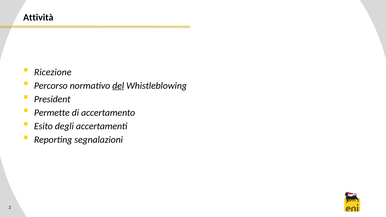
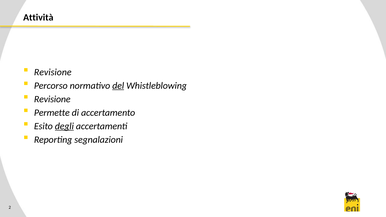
Ricezione at (53, 72): Ricezione -> Revisione
President at (52, 99): President -> Revisione
degli underline: none -> present
